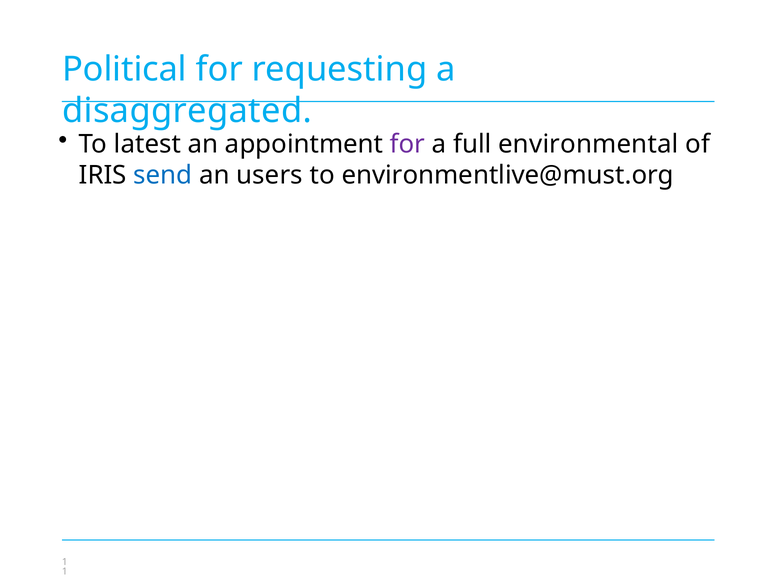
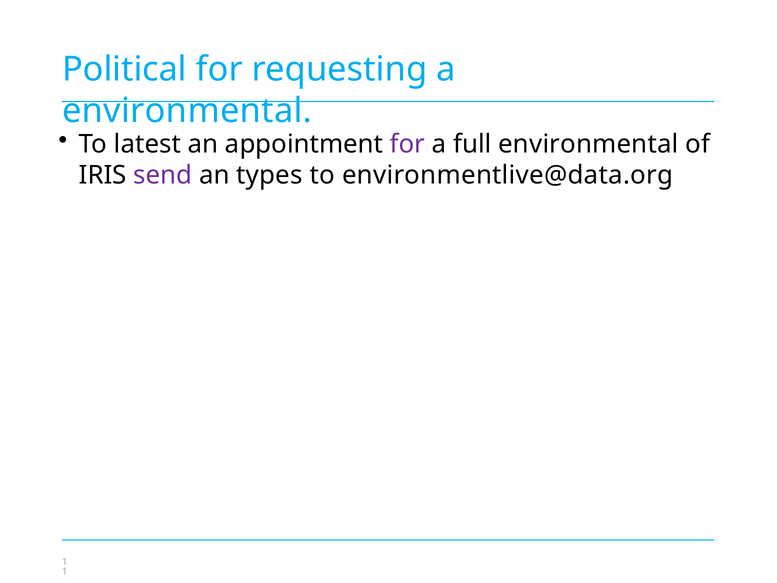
disaggregated at (187, 111): disaggregated -> environmental
send colour: blue -> purple
users: users -> types
environmentlive@must.org: environmentlive@must.org -> environmentlive@data.org
